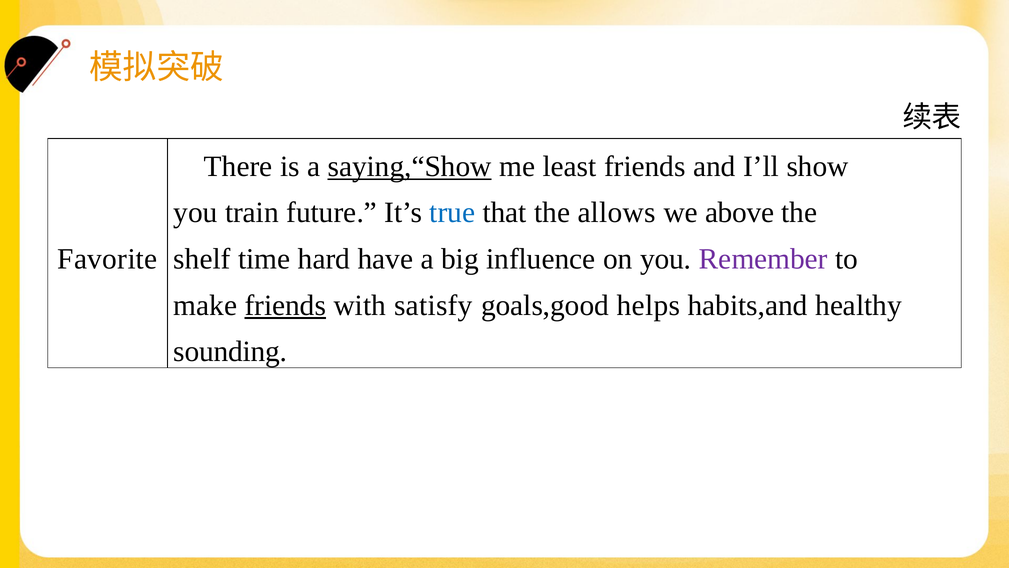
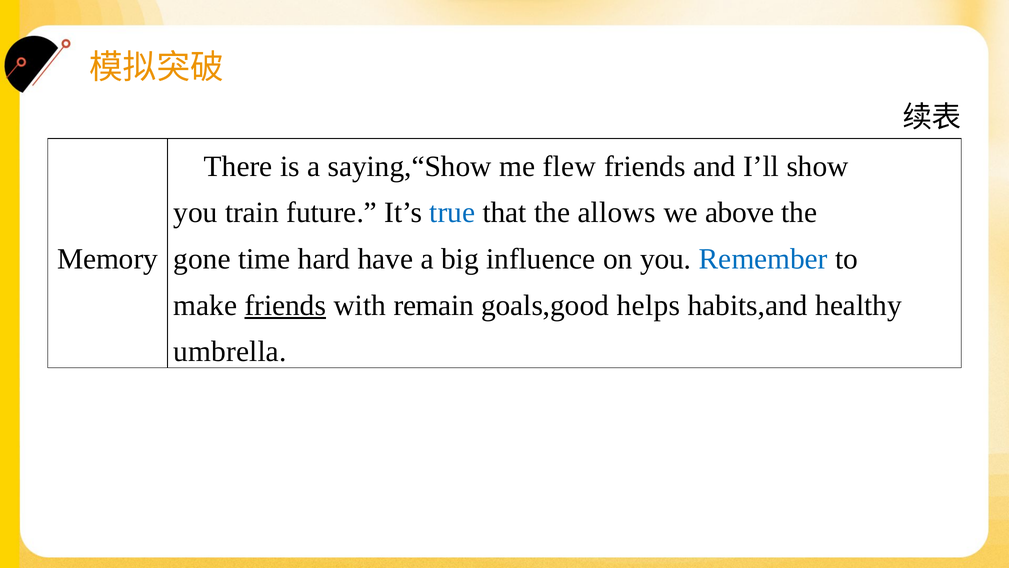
saying,“Show underline: present -> none
least: least -> flew
shelf: shelf -> gone
Remember colour: purple -> blue
Favorite: Favorite -> Memory
satisfy: satisfy -> remain
sounding: sounding -> umbrella
